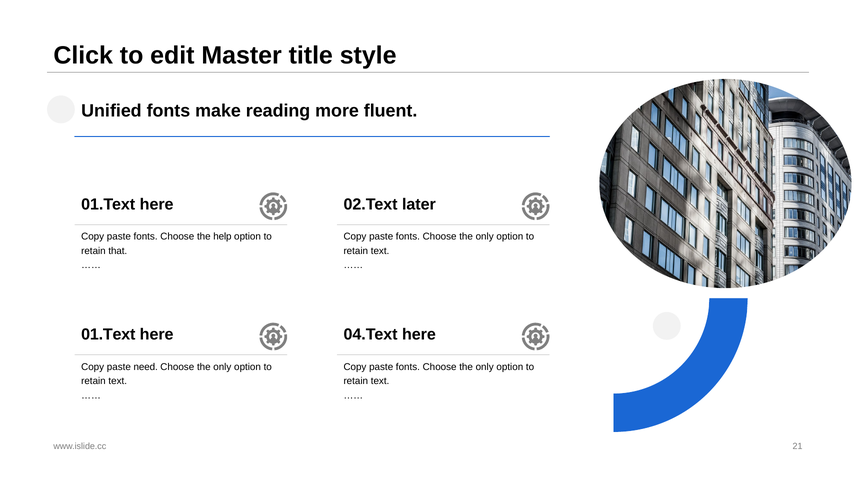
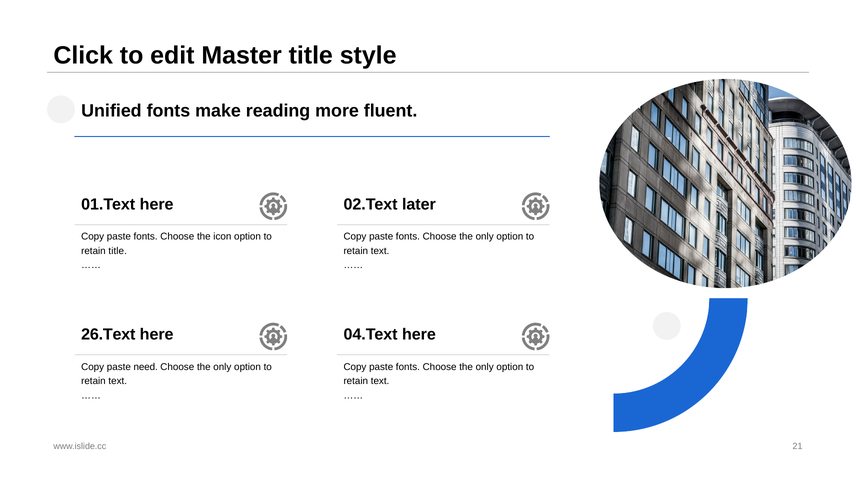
help: help -> icon
retain that: that -> title
01.Text at (108, 334): 01.Text -> 26.Text
